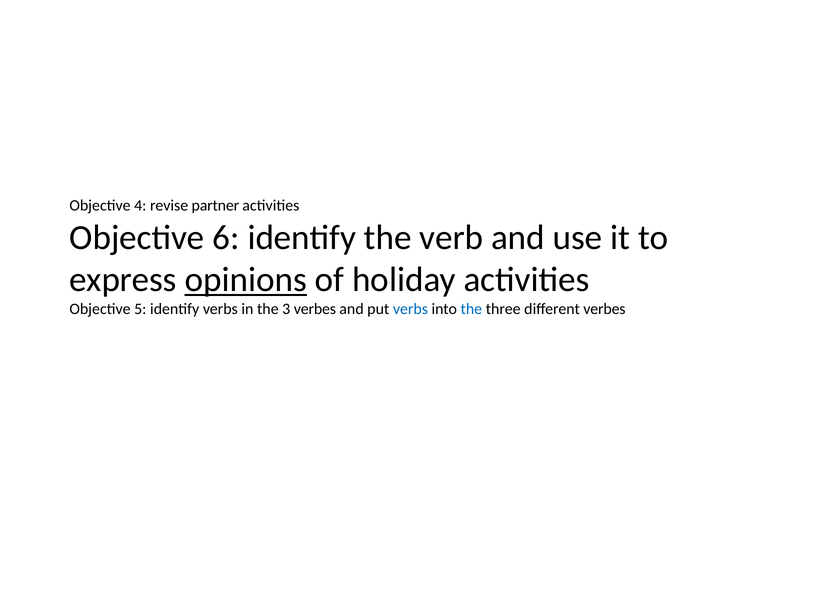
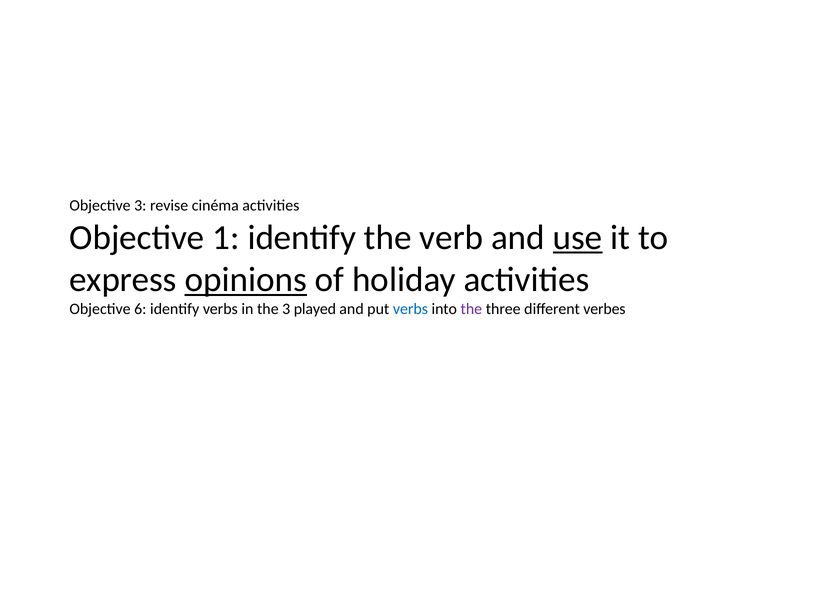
Objective 4: 4 -> 3
partner: partner -> cinéma
6: 6 -> 1
use underline: none -> present
5: 5 -> 6
3 verbes: verbes -> played
the at (471, 309) colour: blue -> purple
